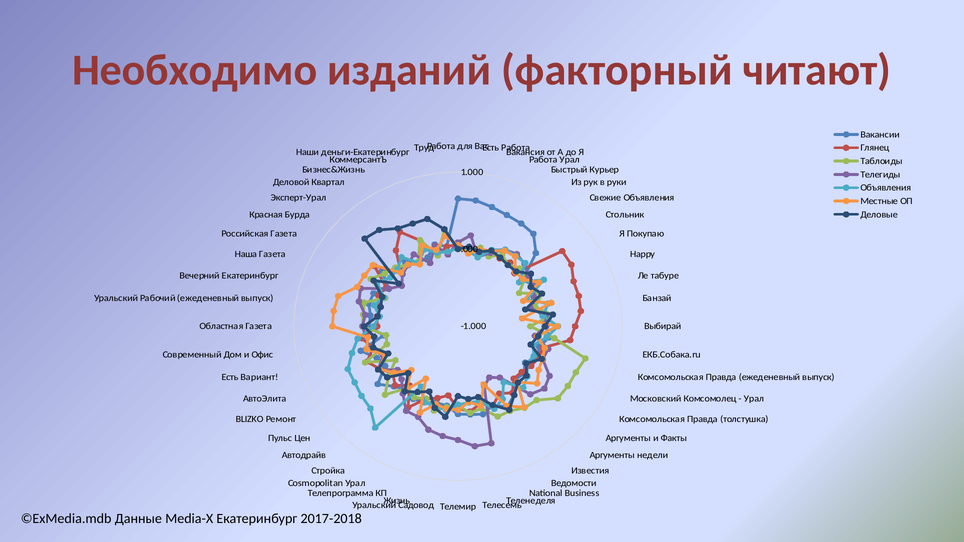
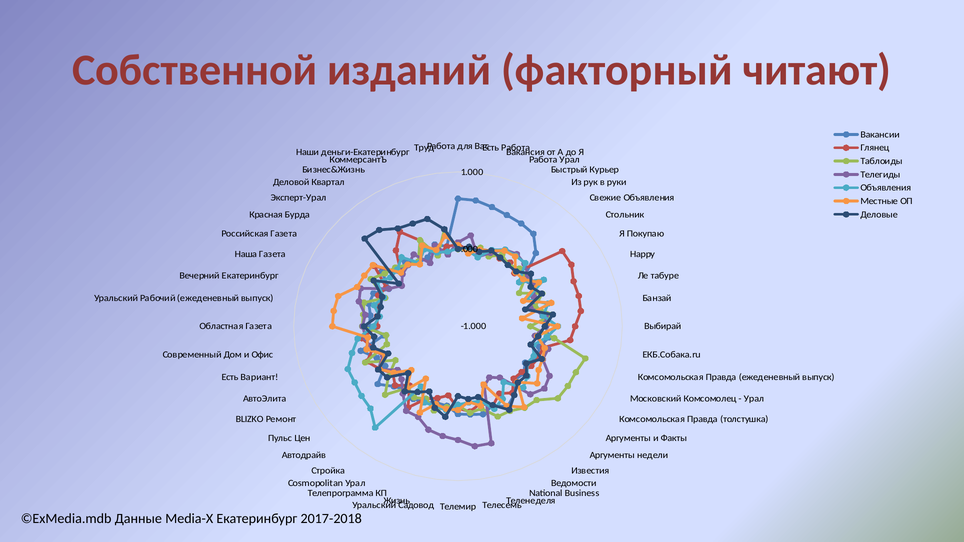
Необходимо: Необходимо -> Собственной
